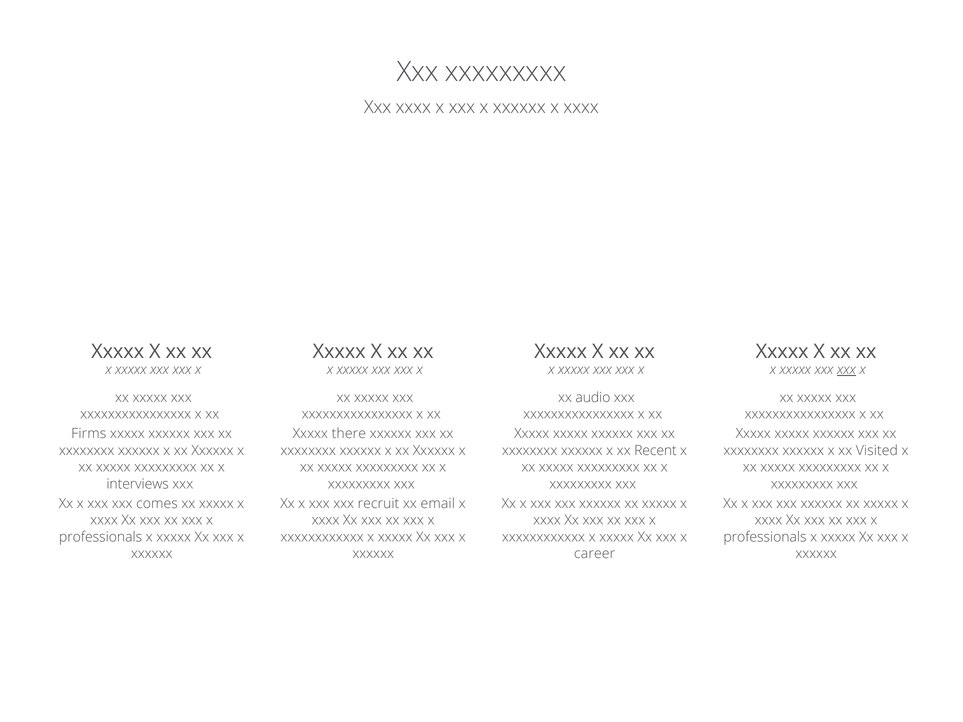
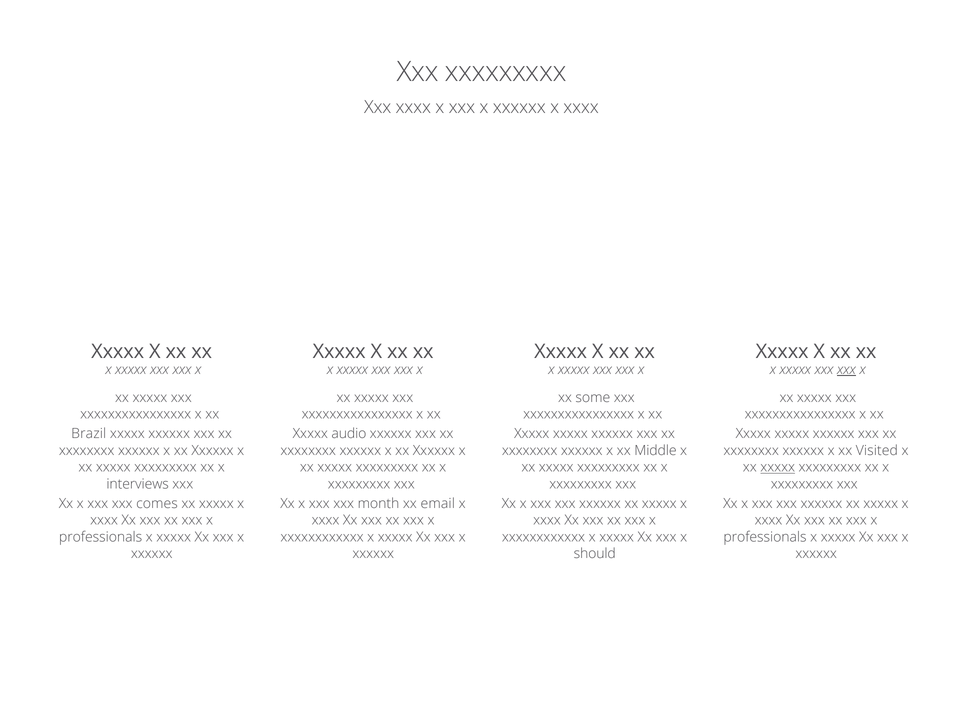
audio: audio -> some
Firms: Firms -> Brazil
there: there -> audio
Recent: Recent -> Middle
xxxxx at (778, 467) underline: none -> present
recruit: recruit -> month
career: career -> should
